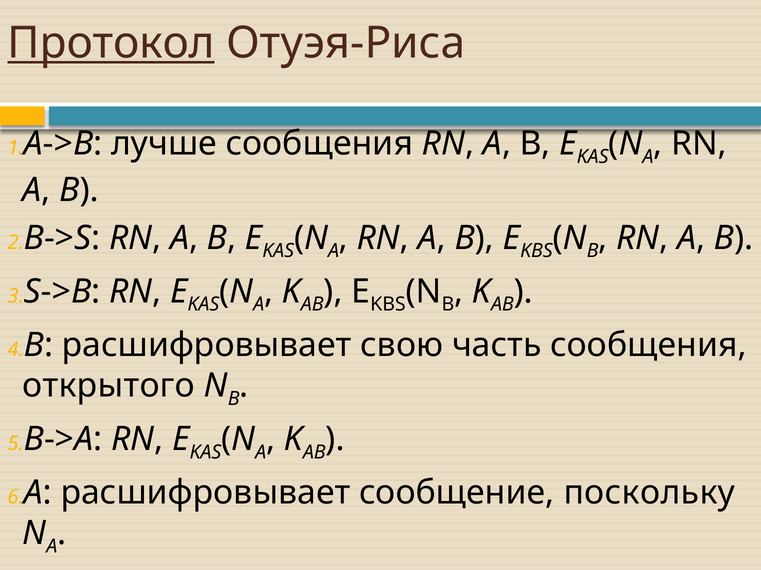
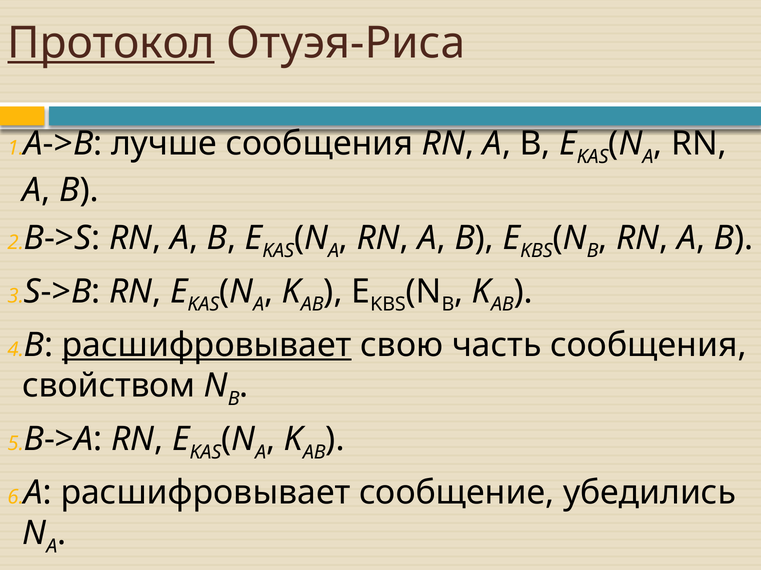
расшифровывает at (207, 345) underline: none -> present
открытого: открытого -> свойством
сообщение поскольку: поскольку -> убедились
